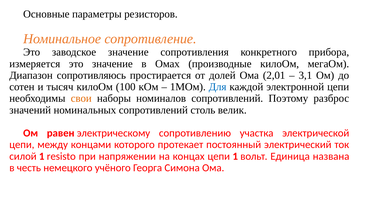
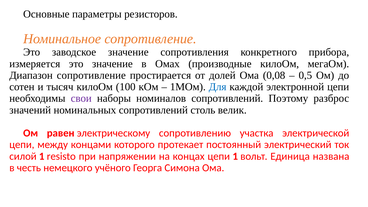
Диапазон сопротивляюсь: сопротивляюсь -> сопротивление
2,01: 2,01 -> 0,08
3,1: 3,1 -> 0,5
свои colour: orange -> purple
